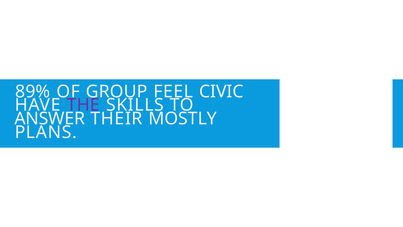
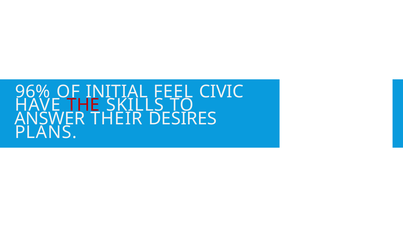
89%: 89% -> 96%
GROUP: GROUP -> INITIAL
THE colour: purple -> red
MOSTLY: MOSTLY -> DESIRES
